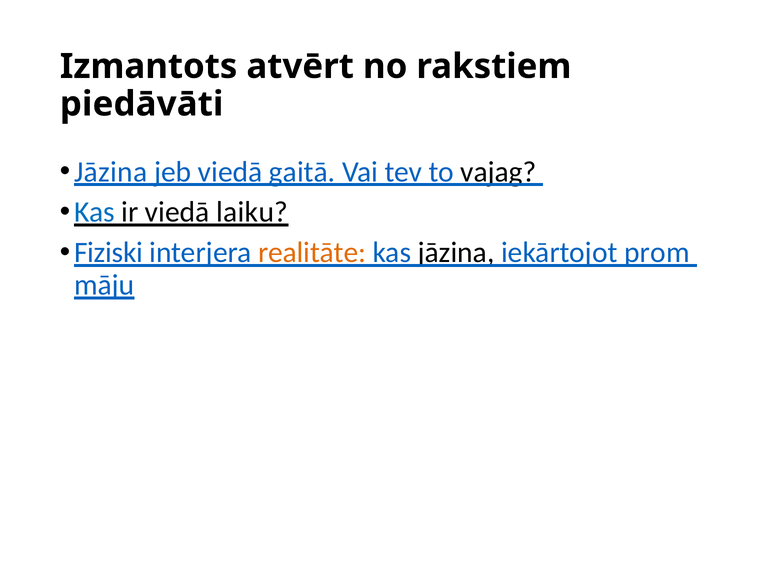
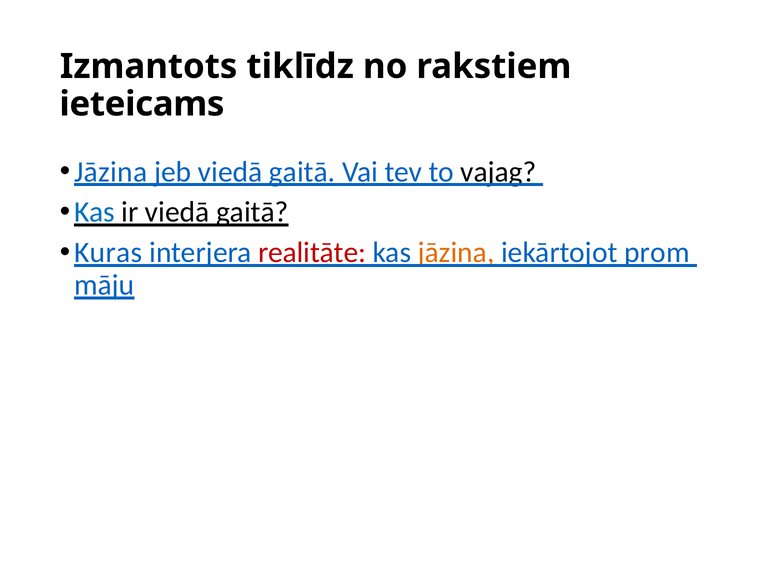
atvērt: atvērt -> tiklīdz
piedāvāti: piedāvāti -> ieteicams
ir viedā laiku: laiku -> gaitā
Fiziski: Fiziski -> Kuras
realitāte colour: orange -> red
jāzina at (456, 253) colour: black -> orange
